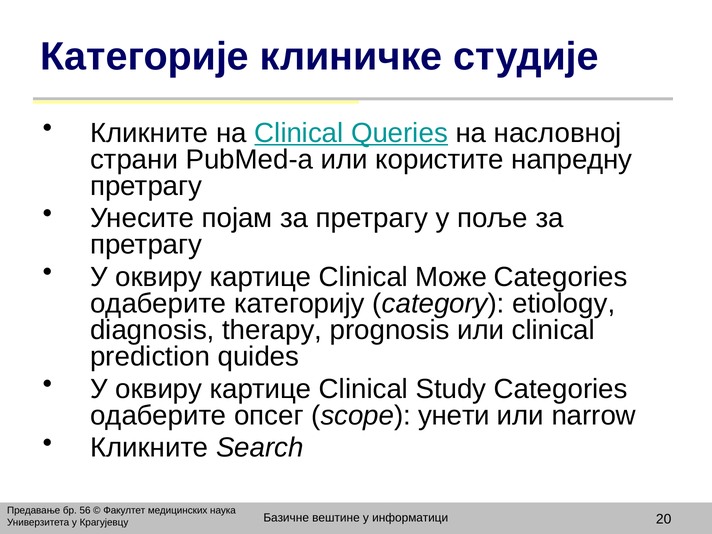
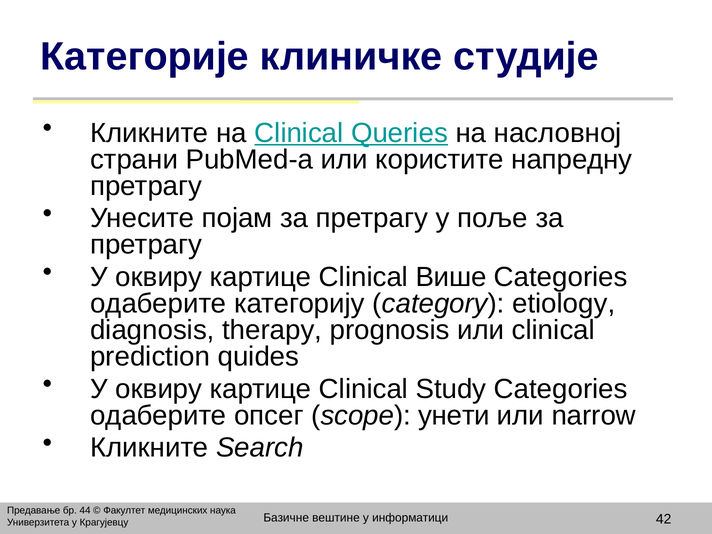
Може: Може -> Више
56: 56 -> 44
20: 20 -> 42
